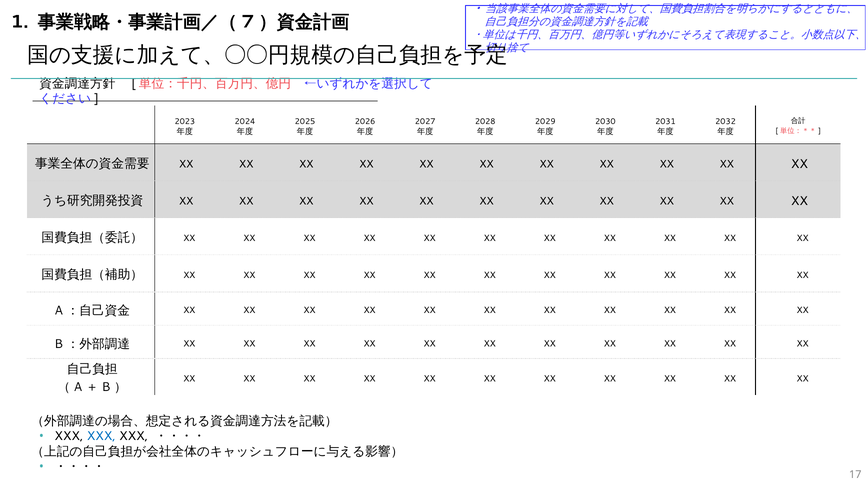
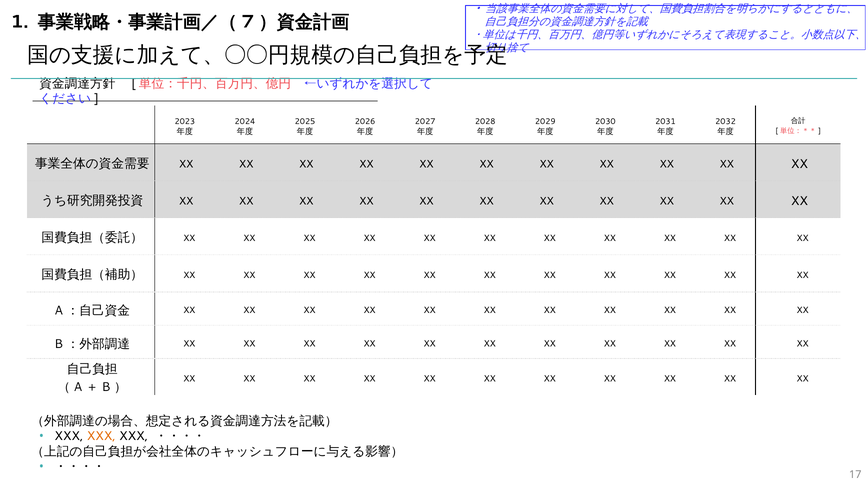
XXX at (101, 436) colour: blue -> orange
